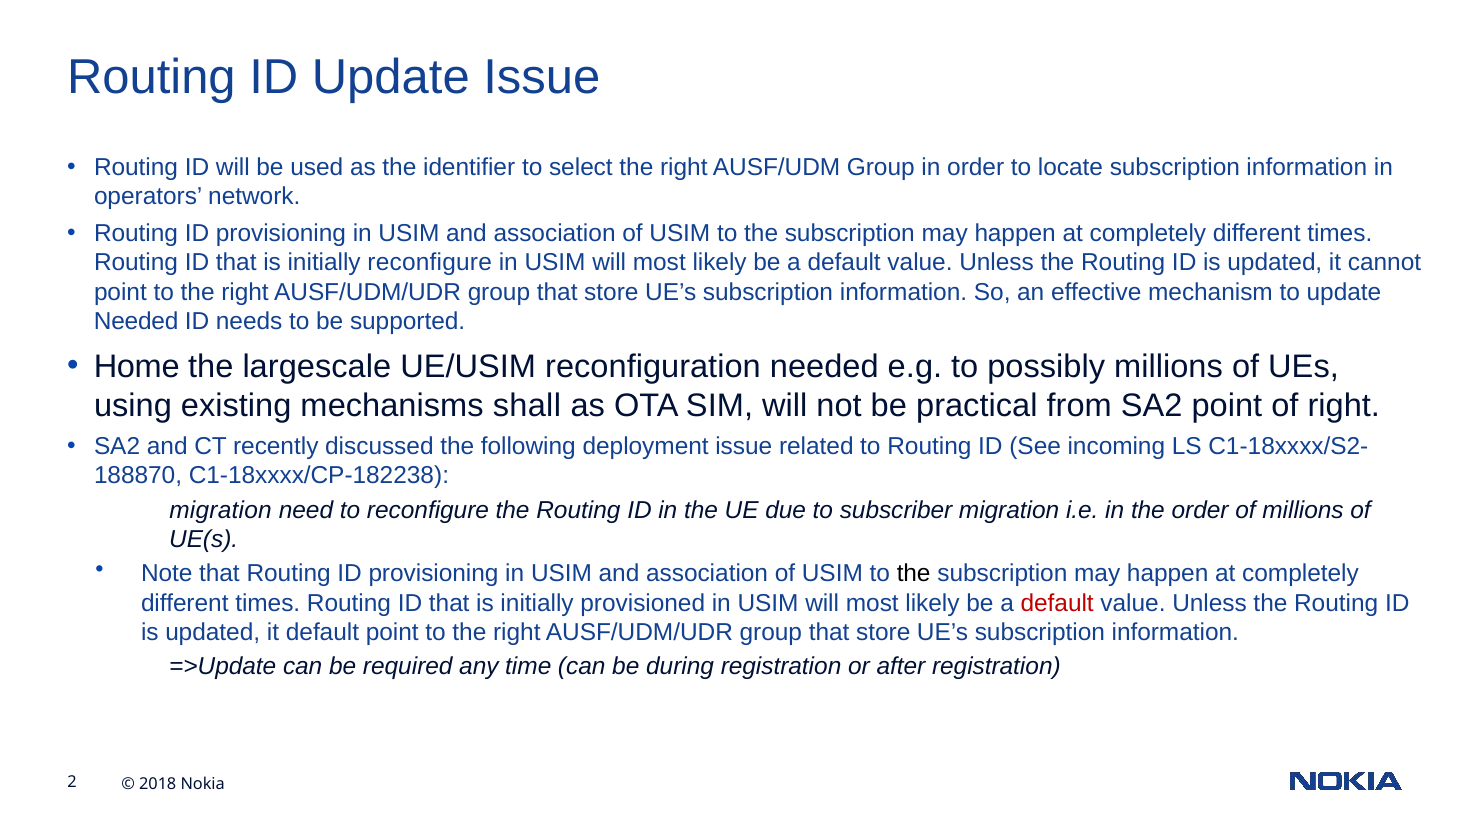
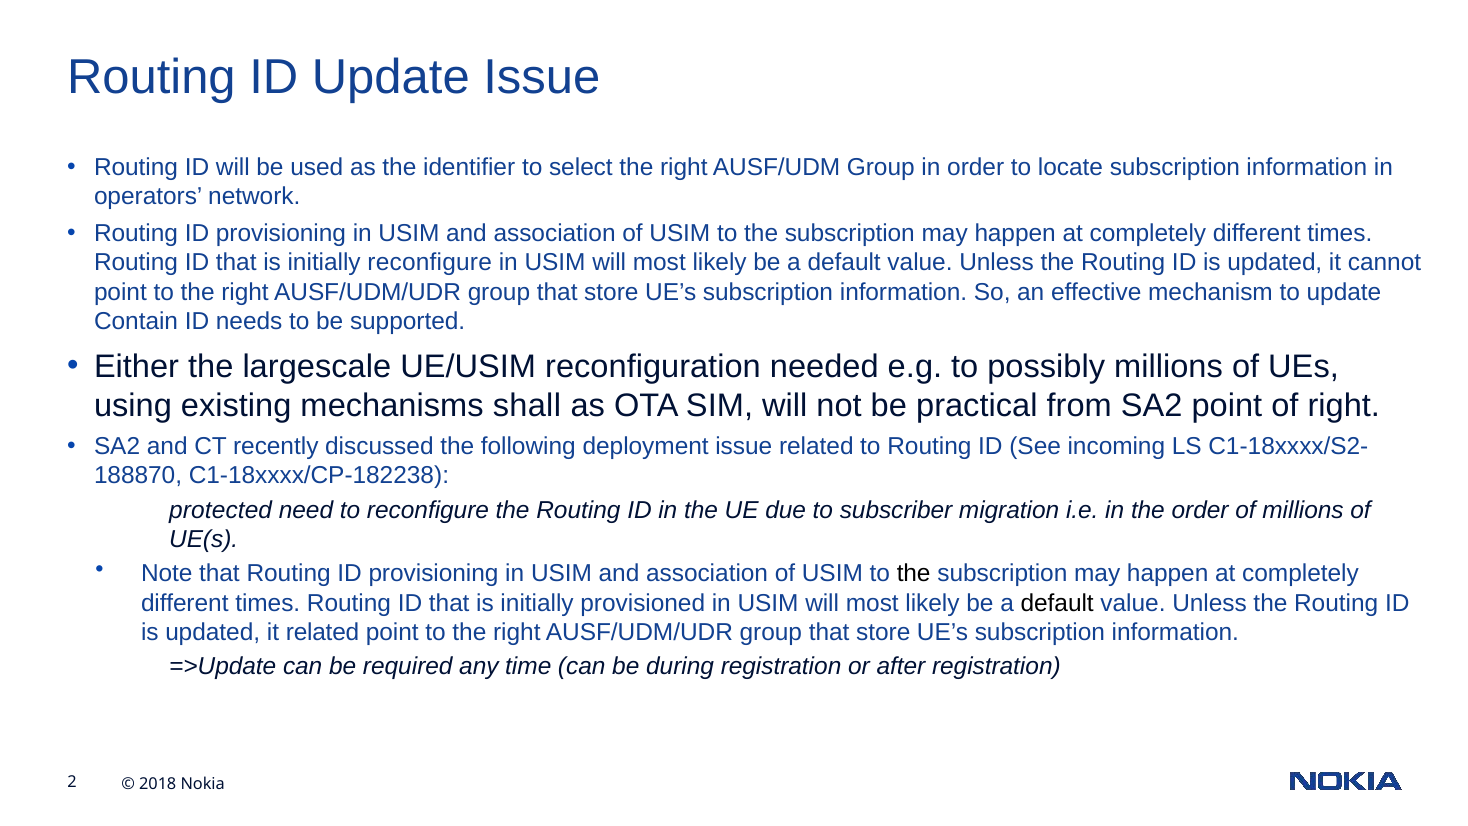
Needed at (136, 322): Needed -> Contain
Home: Home -> Either
migration at (221, 510): migration -> protected
default at (1057, 603) colour: red -> black
it default: default -> related
